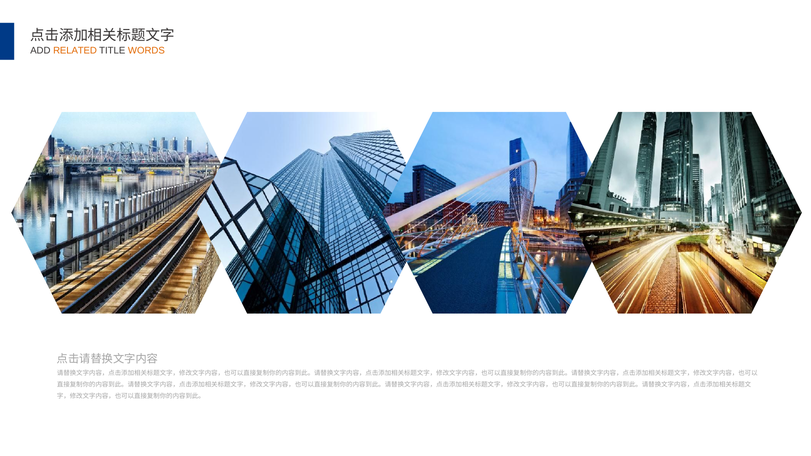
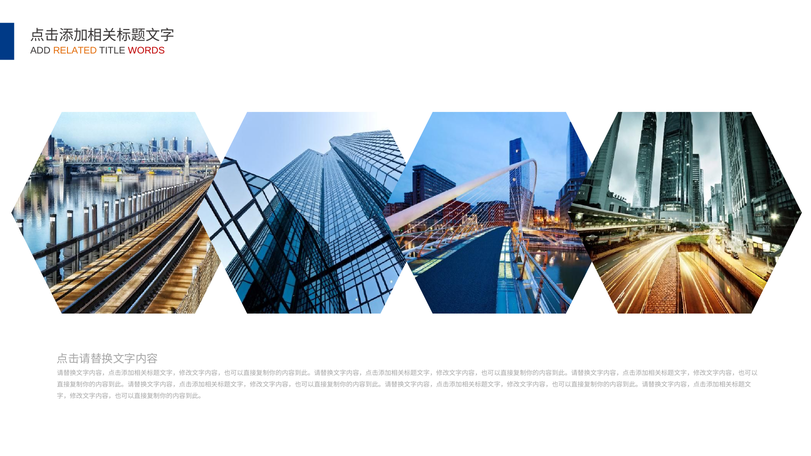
WORDS colour: orange -> red
